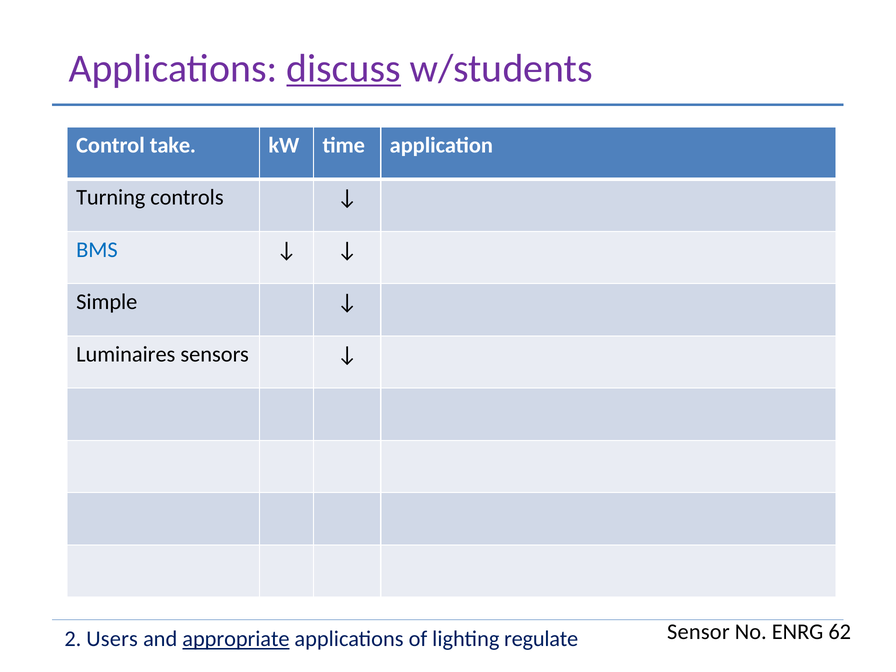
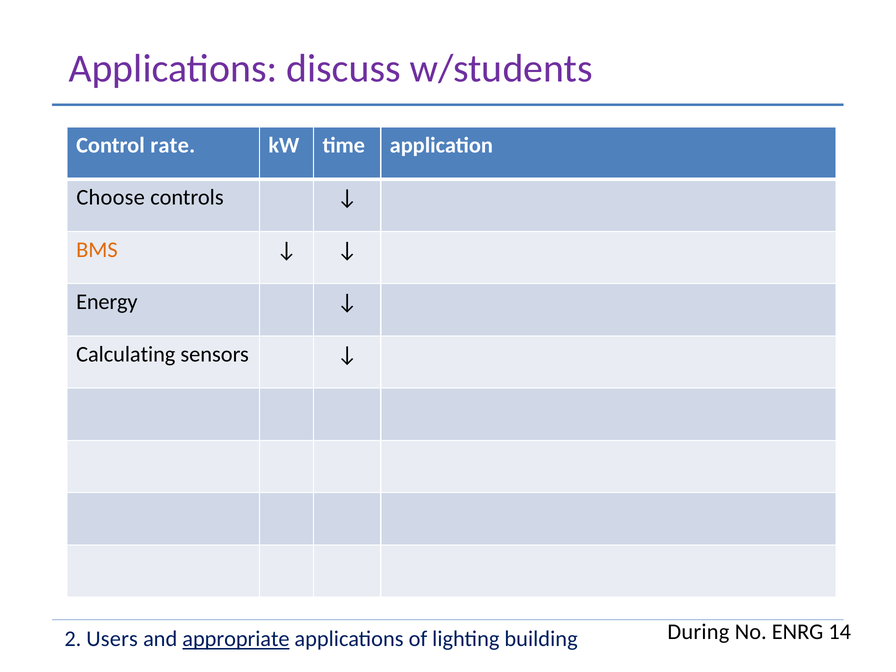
discuss underline: present -> none
take: take -> rate
Turning: Turning -> Choose
BMS colour: blue -> orange
Simple: Simple -> Energy
Luminaires: Luminaires -> Calculating
Sensor: Sensor -> During
62: 62 -> 14
regulate: regulate -> building
